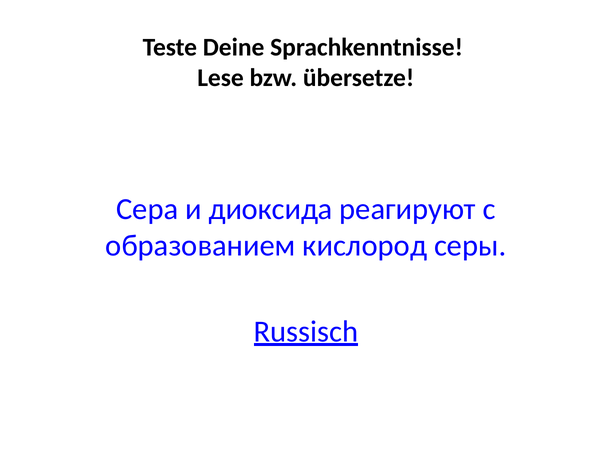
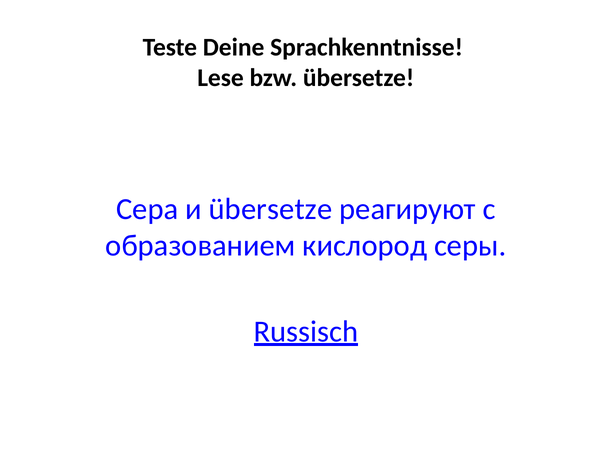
и диоксида: диоксида -> übersetze
